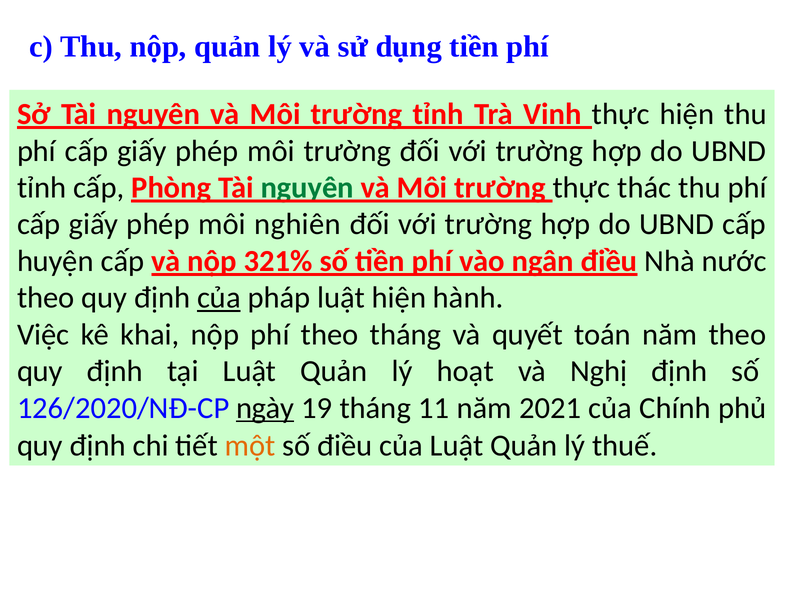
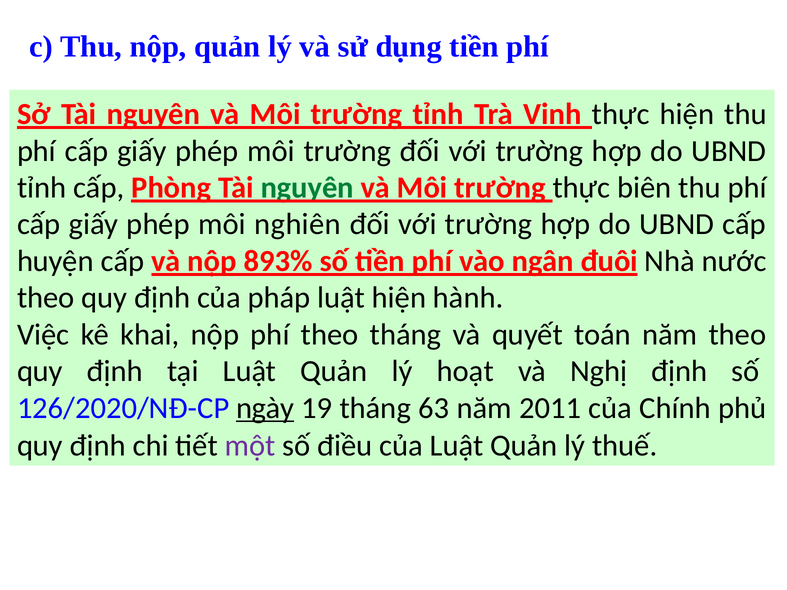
thác: thác -> biên
321%: 321% -> 893%
ngân điều: điều -> đuôi
của at (219, 298) underline: present -> none
11: 11 -> 63
2021: 2021 -> 2011
một colour: orange -> purple
